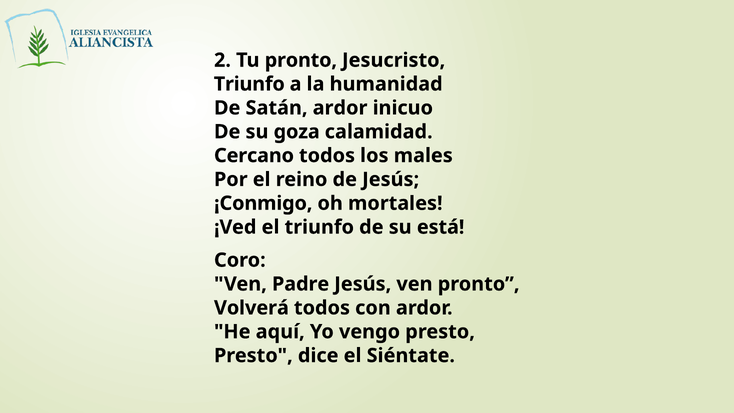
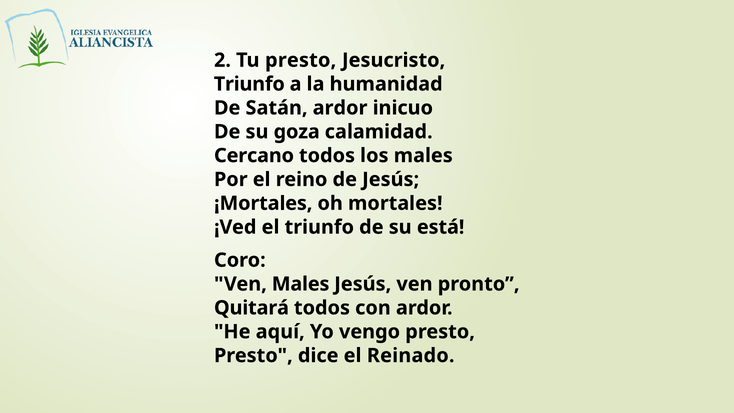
Tu pronto: pronto -> presto
¡Conmigo: ¡Conmigo -> ¡Mortales
Ven Padre: Padre -> Males
Volverá: Volverá -> Quitará
Siéntate: Siéntate -> Reinado
